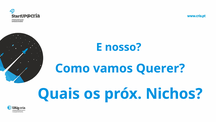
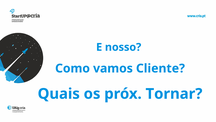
Querer: Querer -> Cliente
Nichos: Nichos -> Tornar
